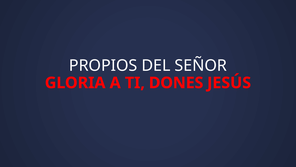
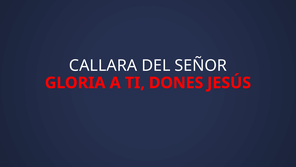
PROPIOS: PROPIOS -> CALLARA
